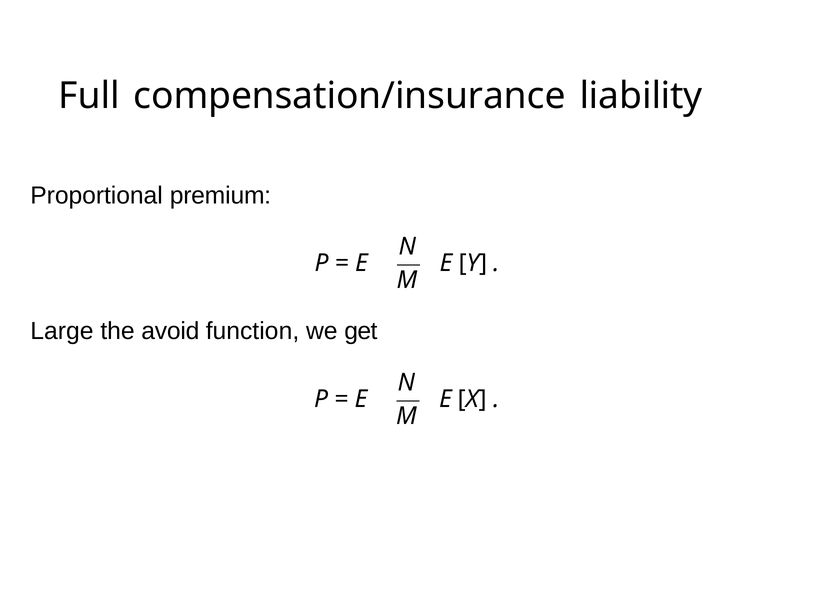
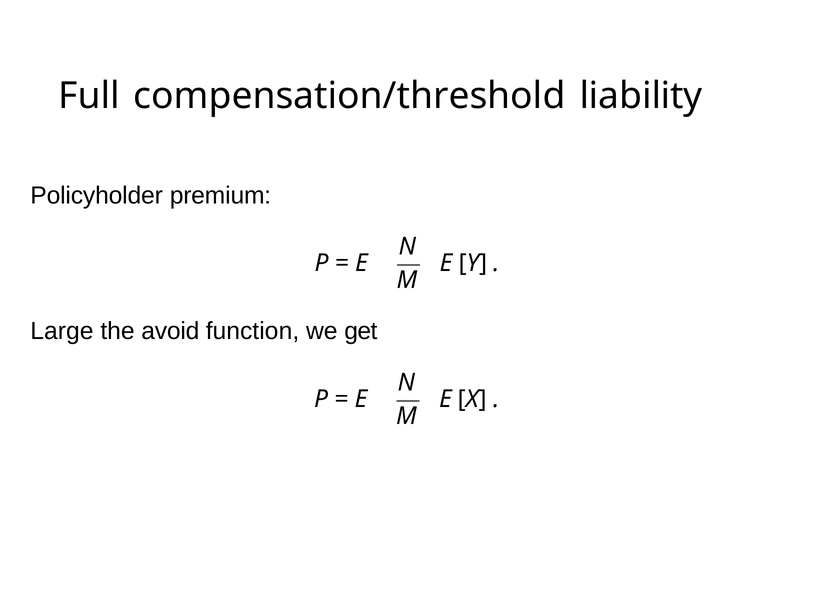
compensation/insurance: compensation/insurance -> compensation/threshold
Proportional: Proportional -> Policyholder
